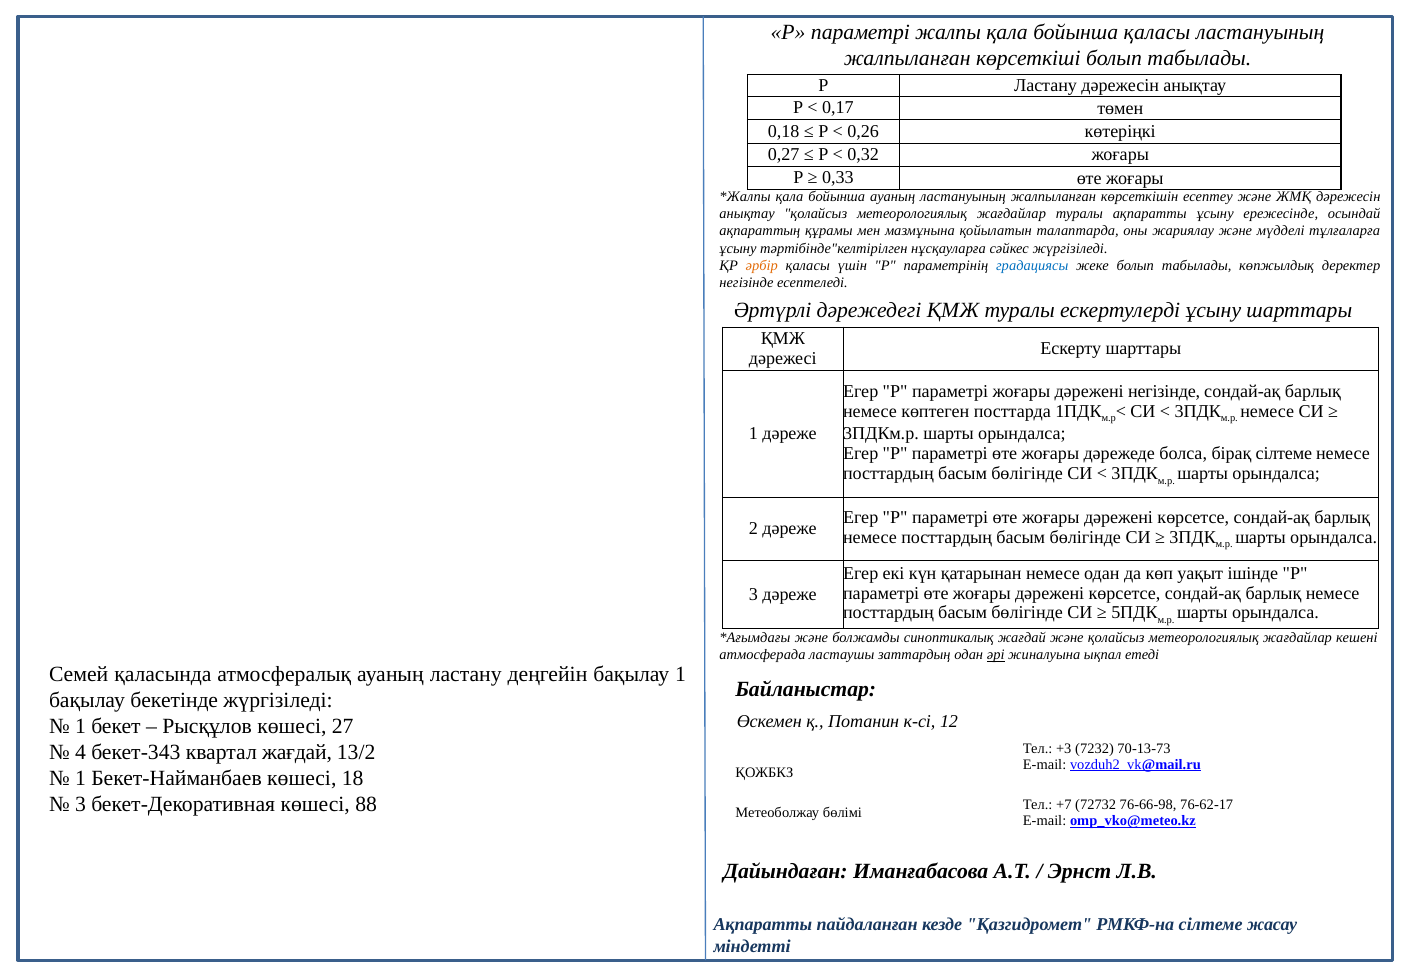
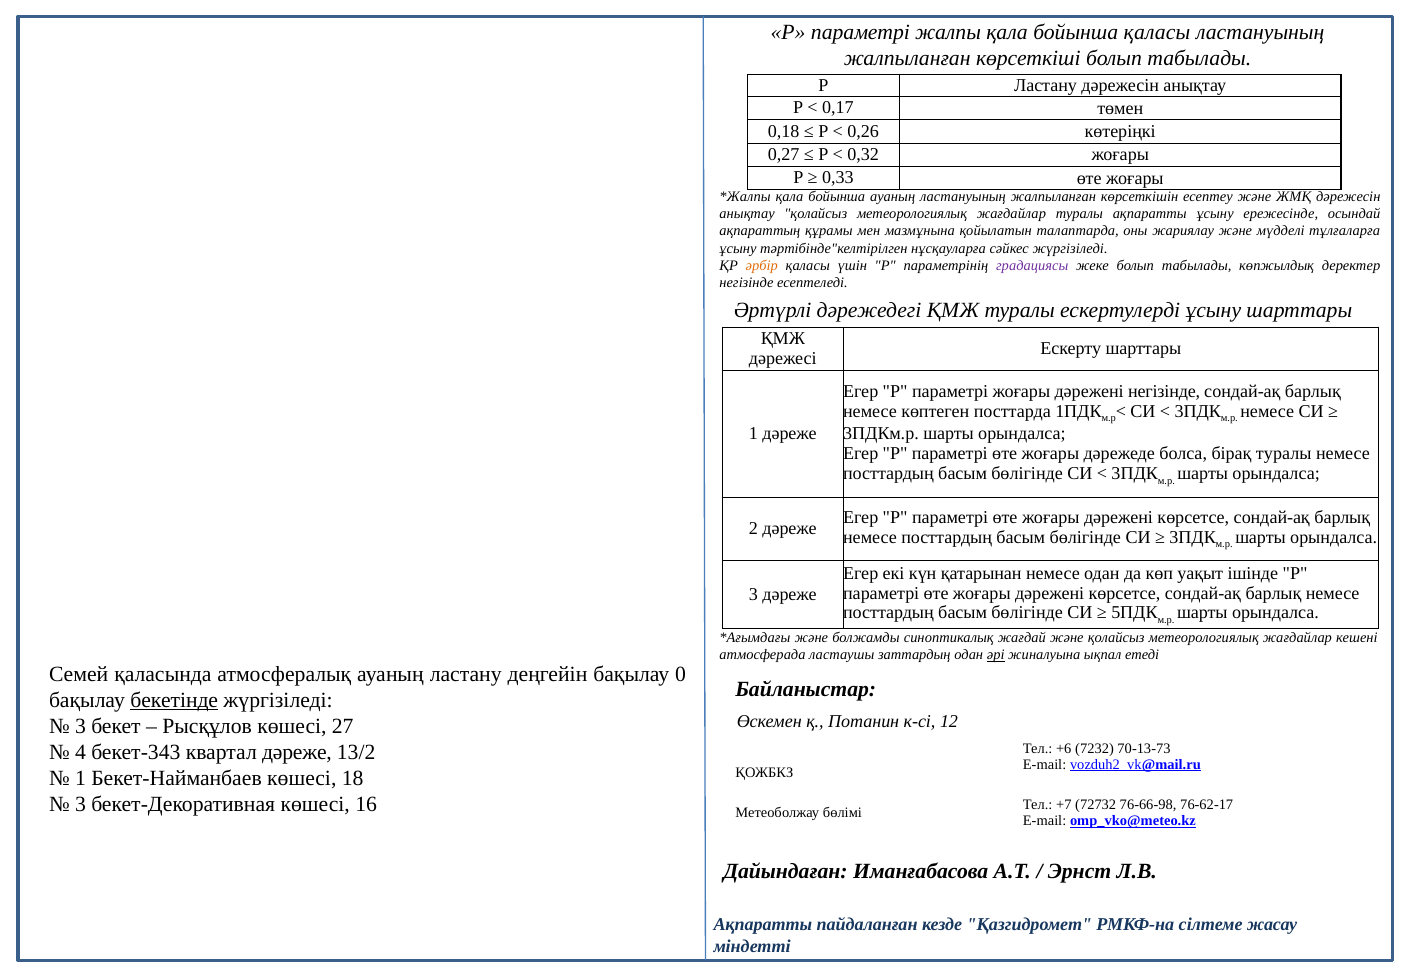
градациясы colour: blue -> purple
бірақ сілтеме: сілтеме -> туралы
бақылау 1: 1 -> 0
бекетінде underline: none -> present
1 at (81, 726): 1 -> 3
+3: +3 -> +6
квартал жағдай: жағдай -> дәреже
88: 88 -> 16
